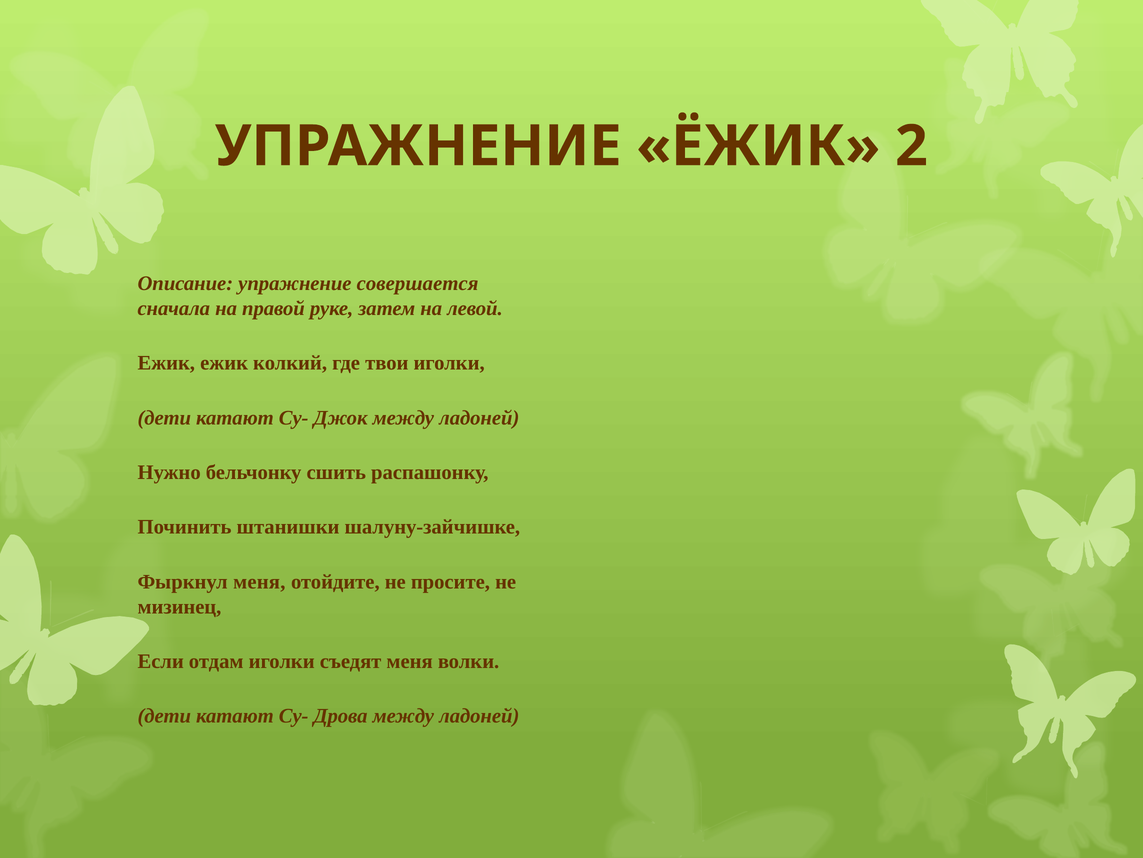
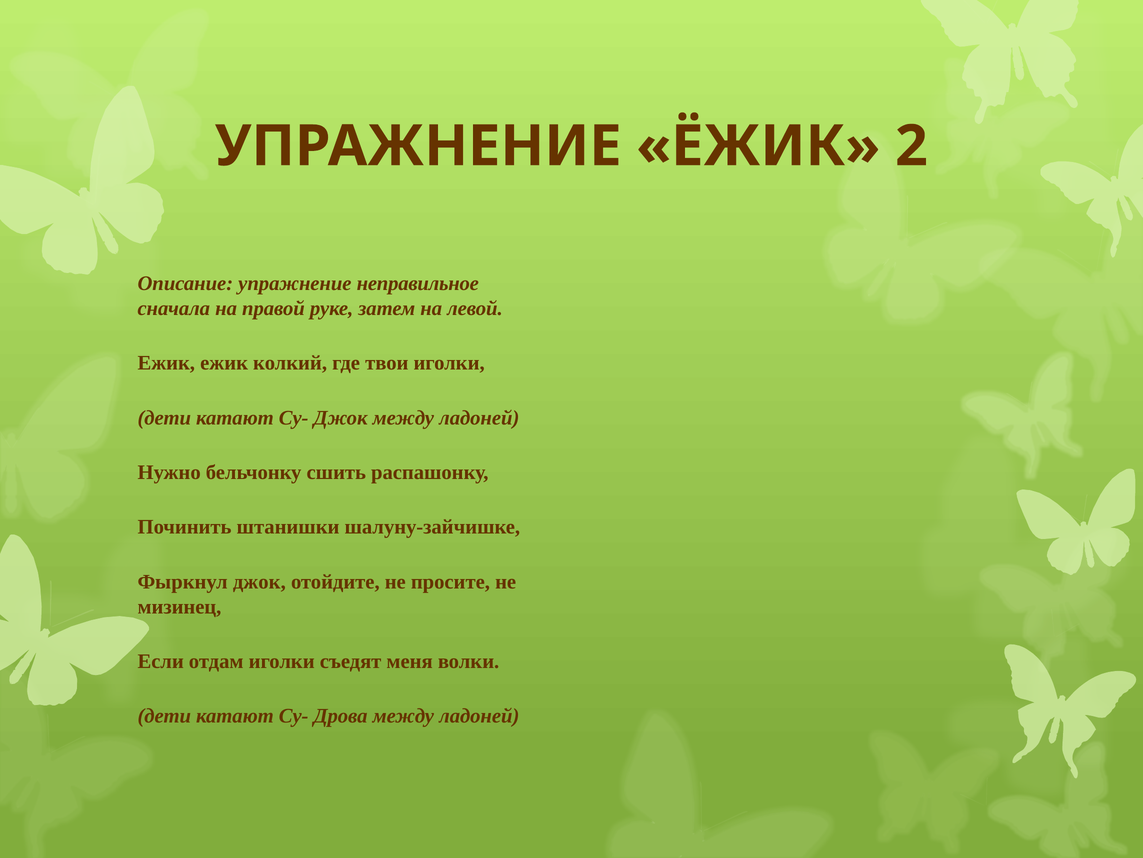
совершается: совершается -> неправильное
Фыркнул меня: меня -> джок
